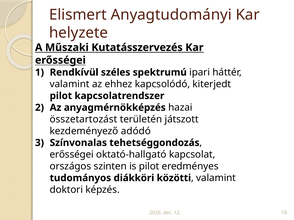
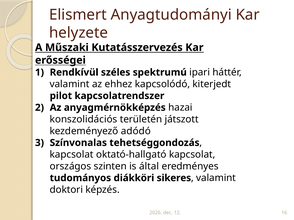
összetartozást: összetartozást -> konszolidációs
erősségei at (72, 155): erősségei -> kapcsolat
is pilot: pilot -> által
közötti: közötti -> sikeres
